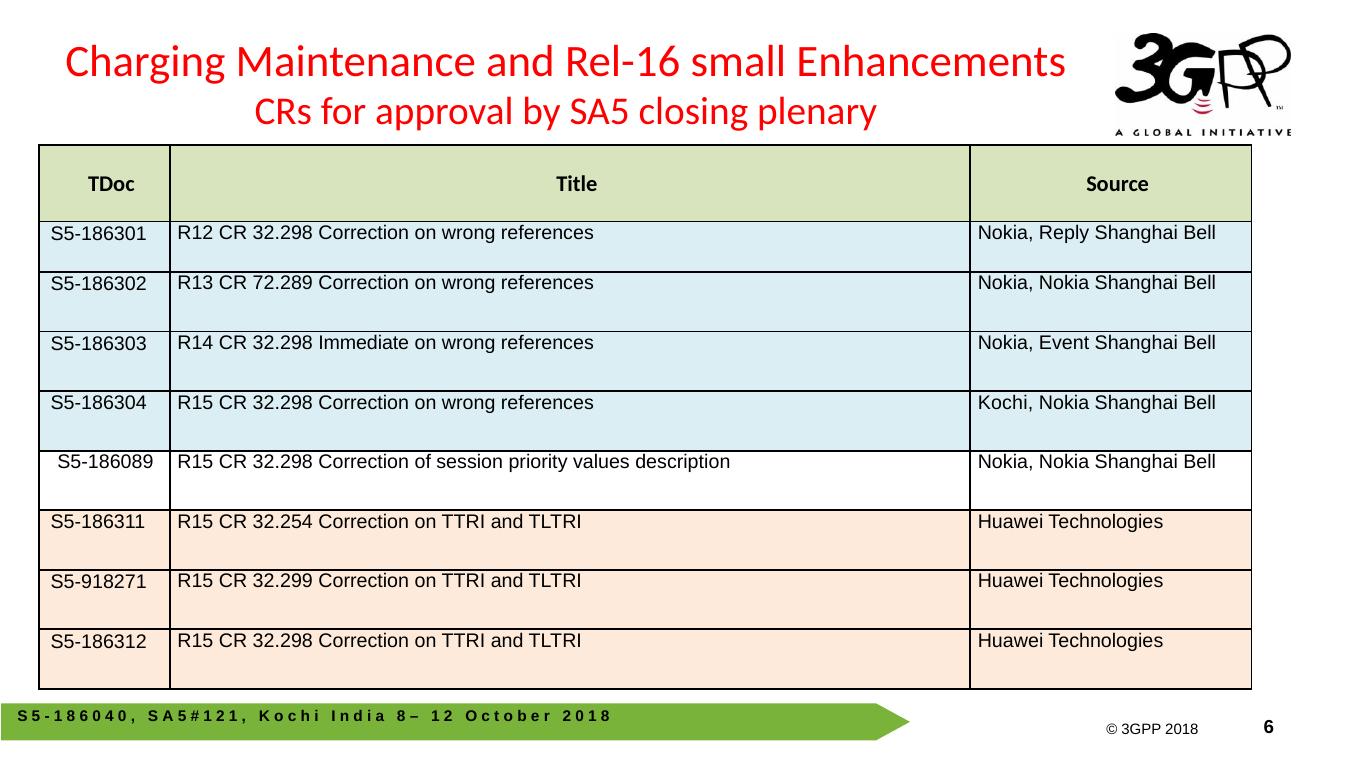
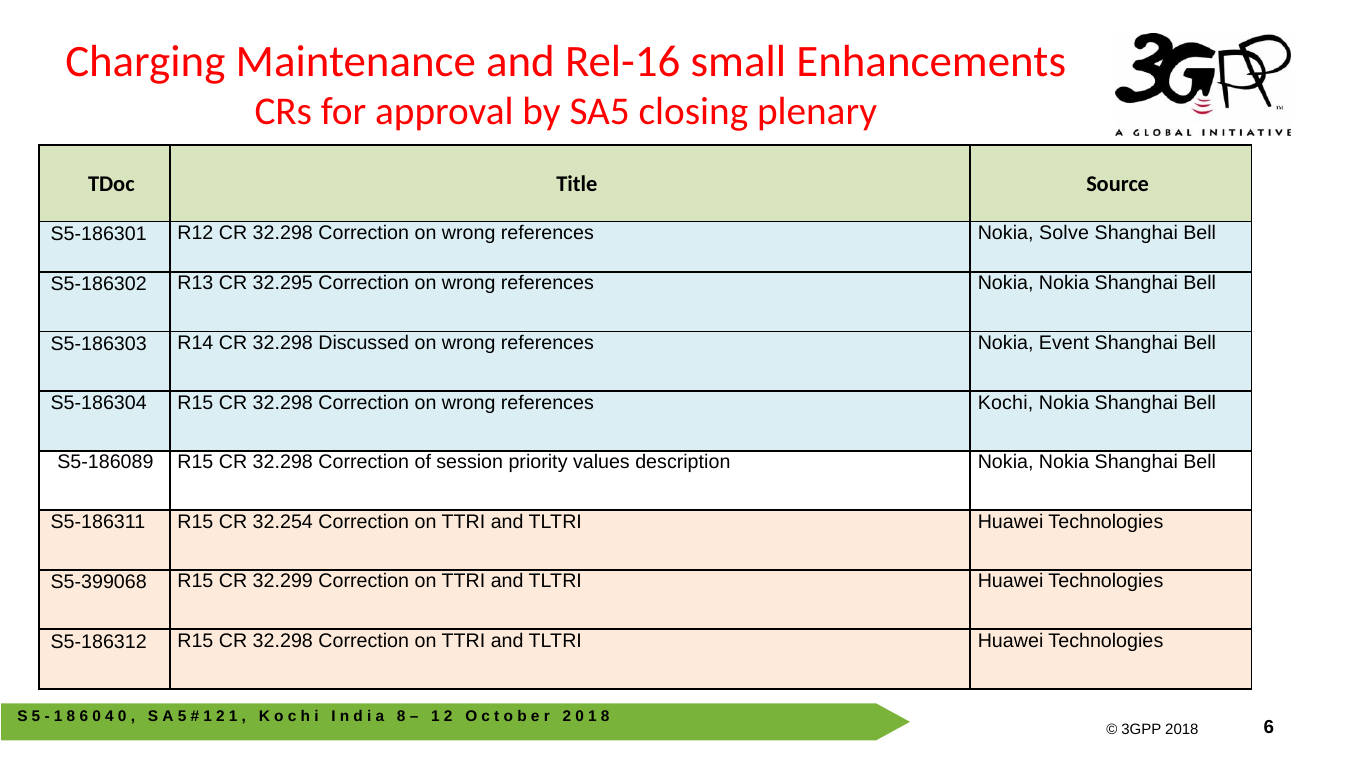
Reply: Reply -> Solve
72.289: 72.289 -> 32.295
Immediate: Immediate -> Discussed
S5-918271: S5-918271 -> S5-399068
